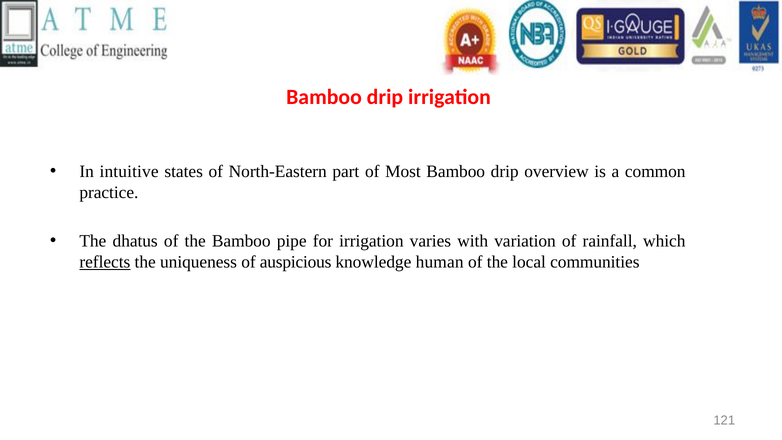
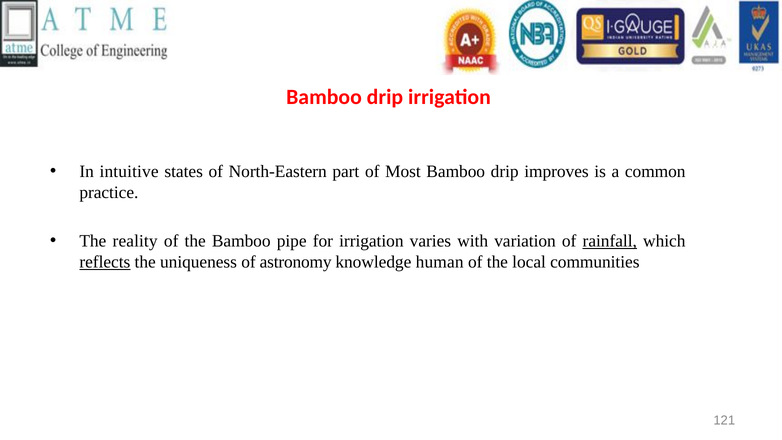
overview: overview -> improves
dhatus: dhatus -> reality
rainfall underline: none -> present
auspicious: auspicious -> astronomy
